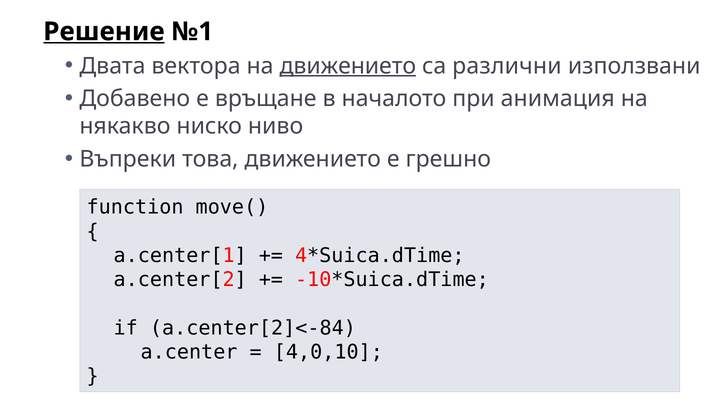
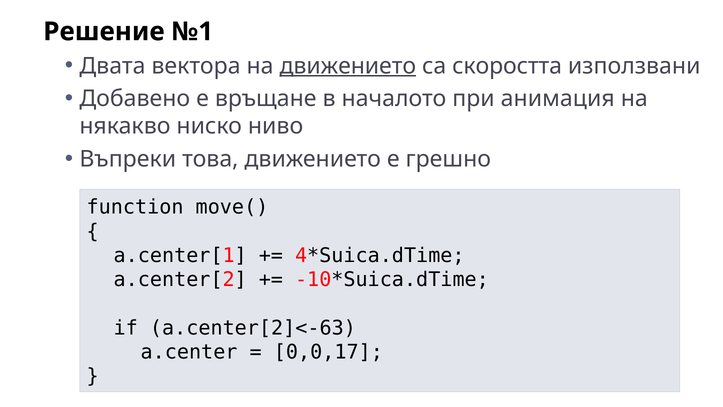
Решение underline: present -> none
различни: различни -> скоростта
a.center[2]<-84: a.center[2]<-84 -> a.center[2]<-63
4,0,10: 4,0,10 -> 0,0,17
